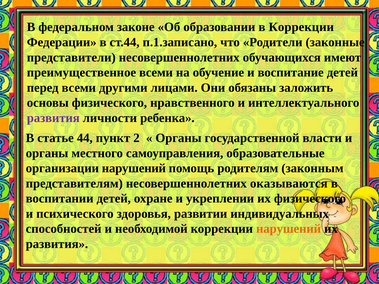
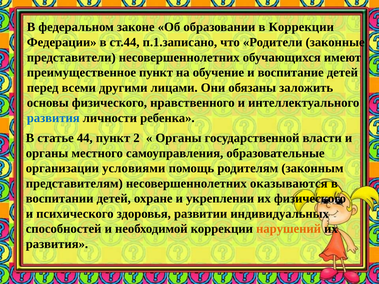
преимущественное всеми: всеми -> пункт
развития at (53, 118) colour: purple -> blue
организации нарушений: нарушений -> условиями
